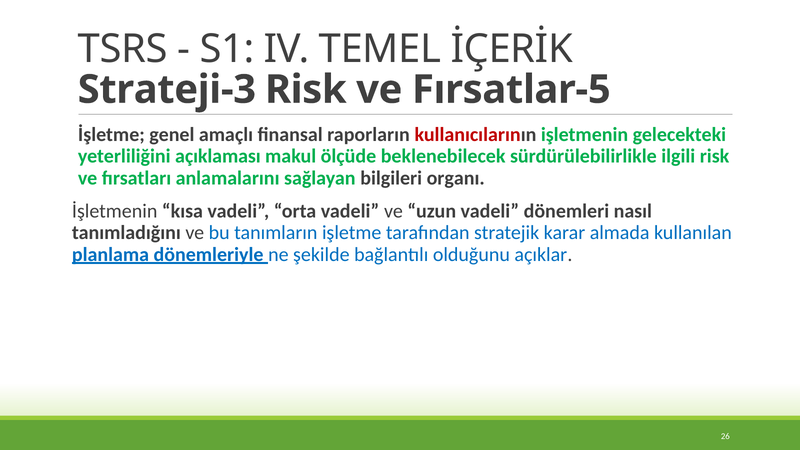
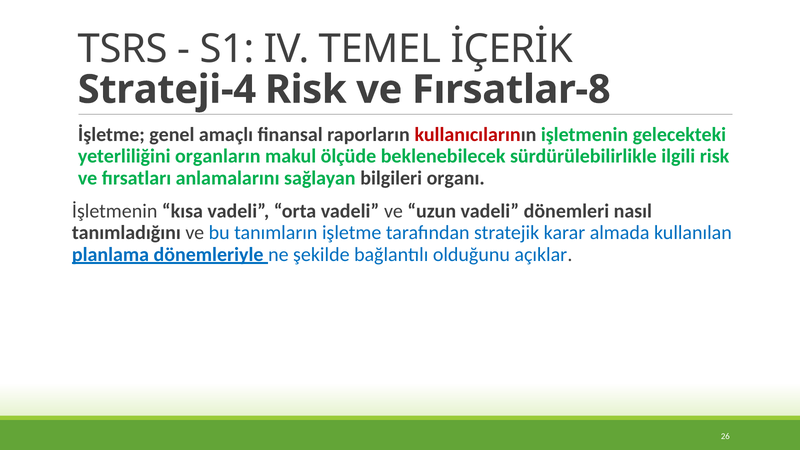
Strateji-3: Strateji-3 -> Strateji-4
Fırsatlar-5: Fırsatlar-5 -> Fırsatlar-8
açıklaması: açıklaması -> organların
